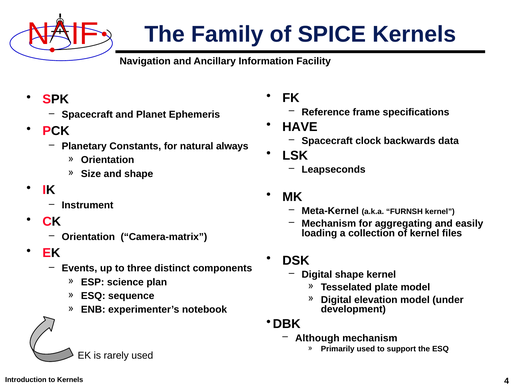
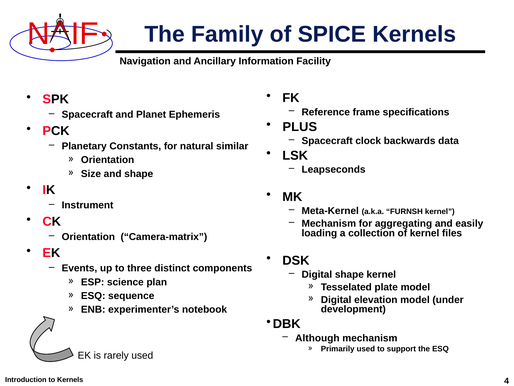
HAVE: HAVE -> PLUS
always: always -> similar
